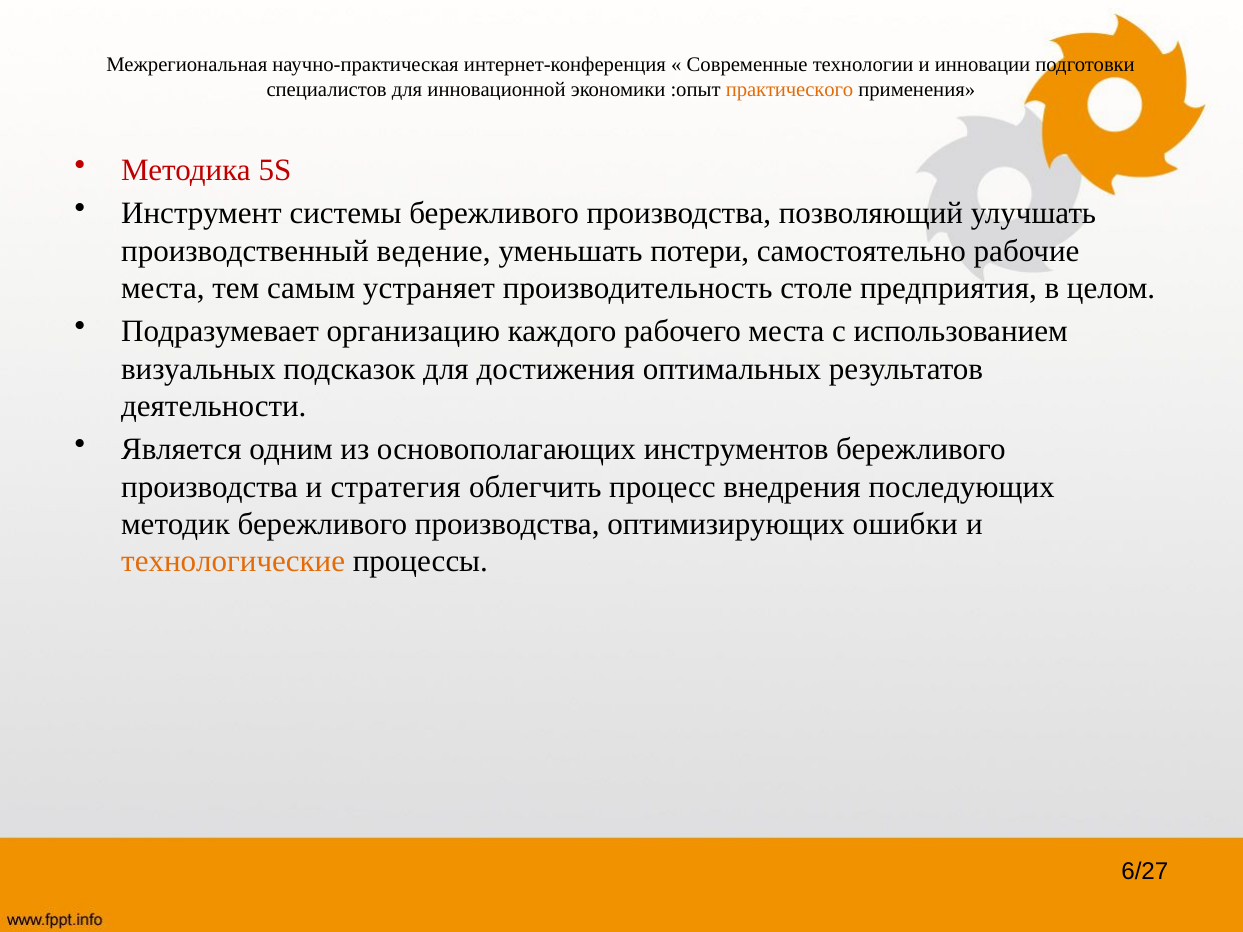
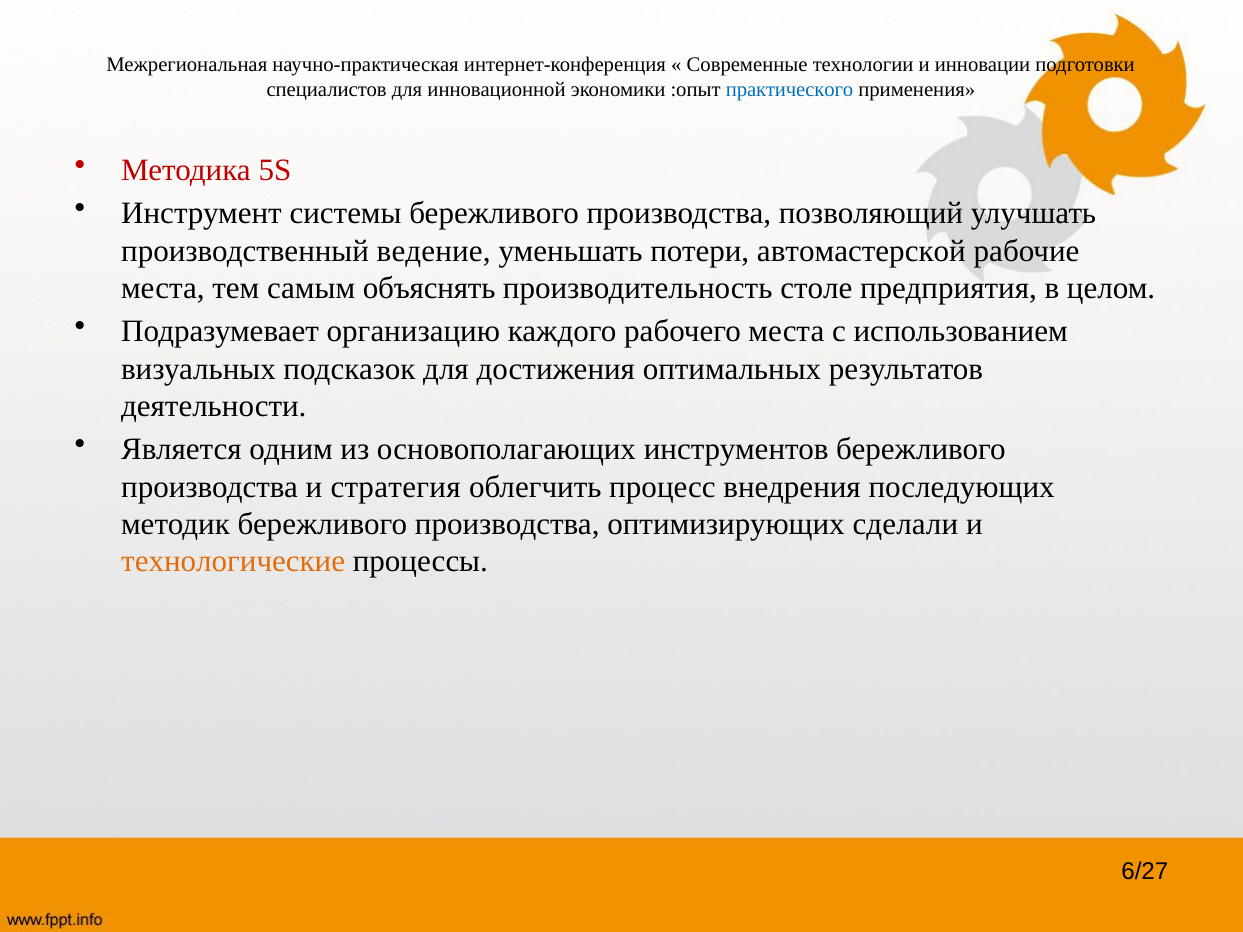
практического colour: orange -> blue
самостоятельно: самостоятельно -> автомастерской
устраняет: устраняет -> объяснять
ошибки: ошибки -> сделали
